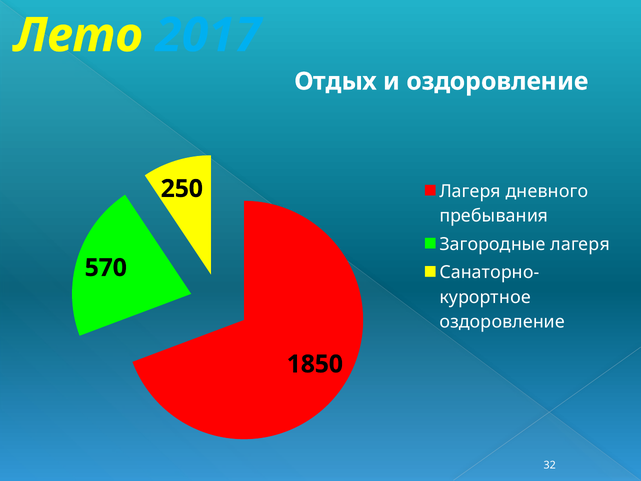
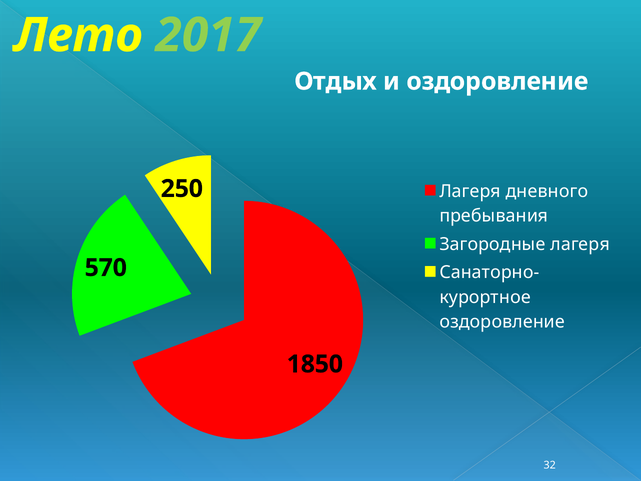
2017 colour: light blue -> light green
